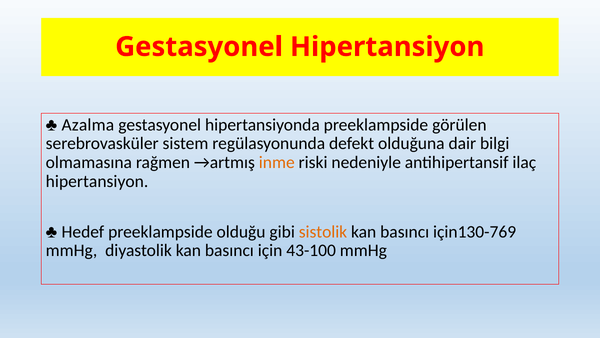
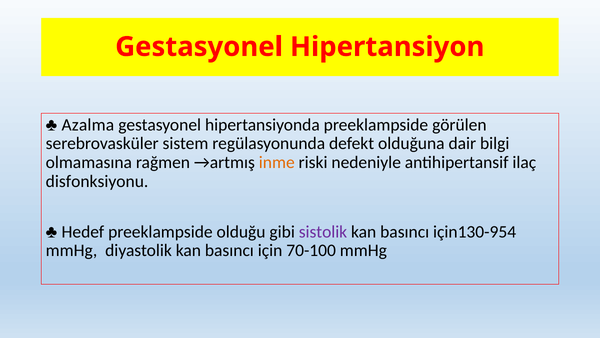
hipertansiyon at (97, 181): hipertansiyon -> disfonksiyonu
sistolik colour: orange -> purple
için130-769: için130-769 -> için130-954
43-100: 43-100 -> 70-100
